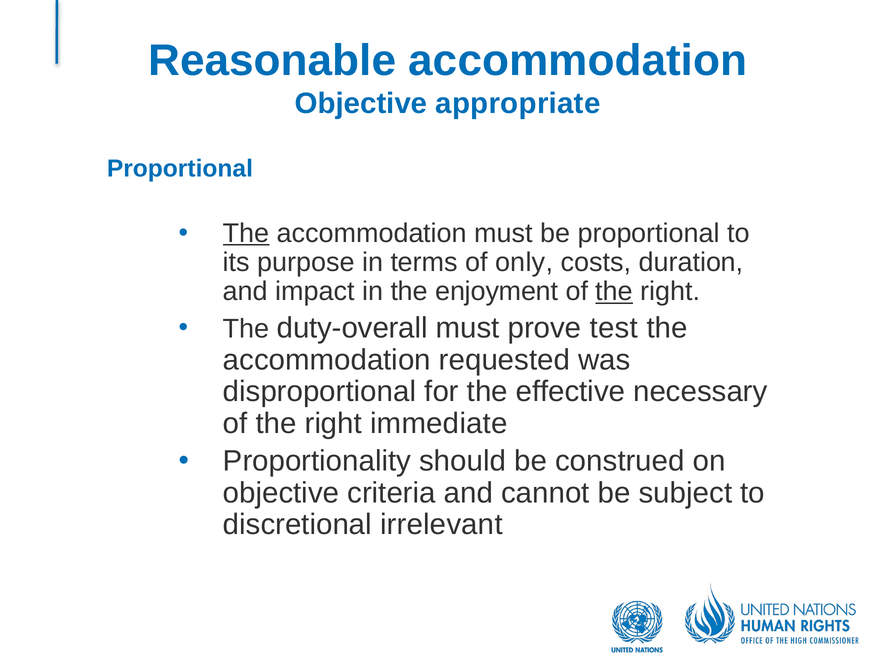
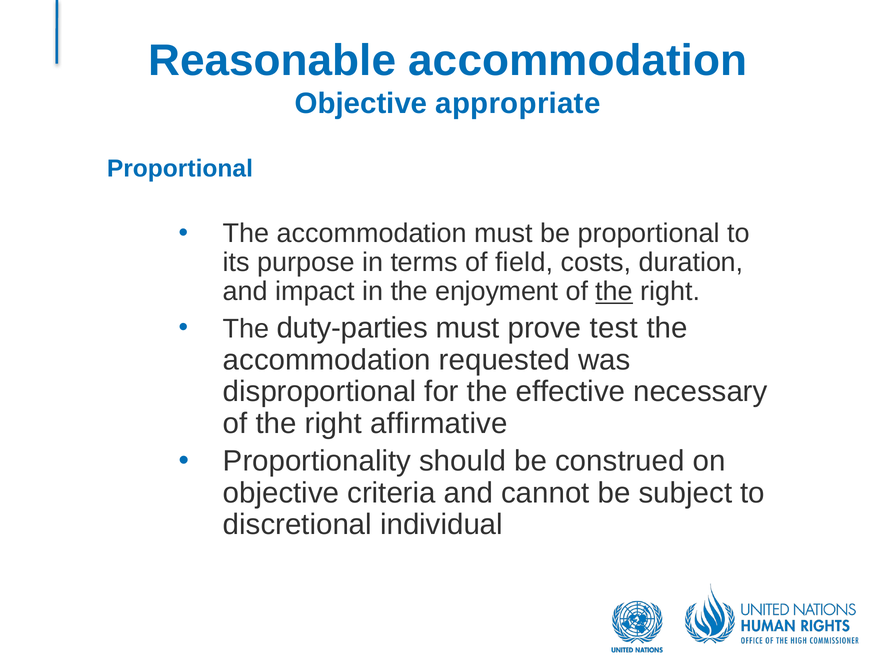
The at (246, 233) underline: present -> none
only: only -> field
duty-overall: duty-overall -> duty-parties
immediate: immediate -> affirmative
irrelevant: irrelevant -> individual
